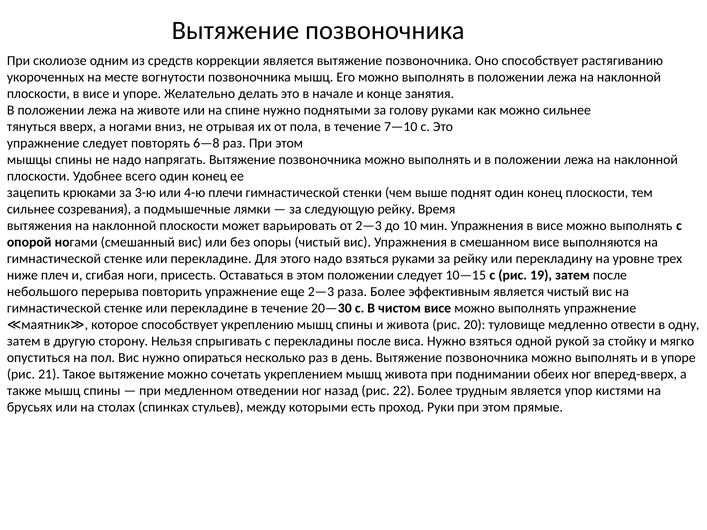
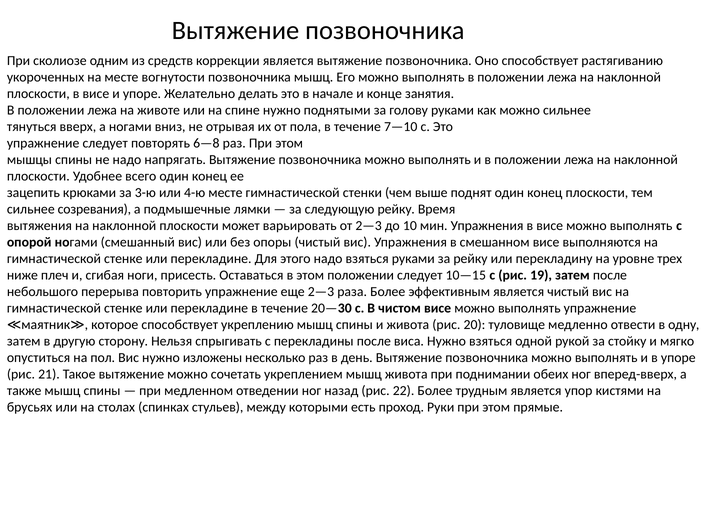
4-ю плечи: плечи -> месте
опираться: опираться -> изложены
